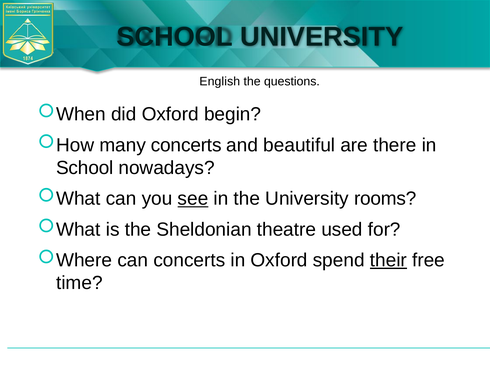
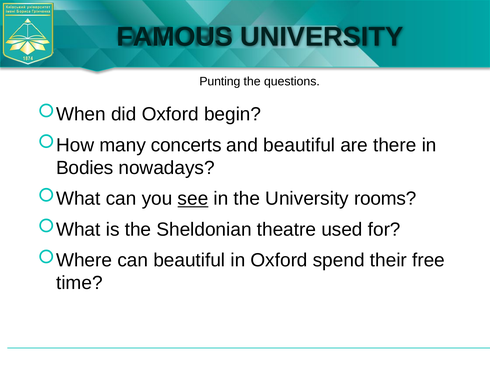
SCHOOL at (175, 37): SCHOOL -> FAMOUS
English: English -> Punting
School at (85, 168): School -> Bodies
can concerts: concerts -> beautiful
their underline: present -> none
